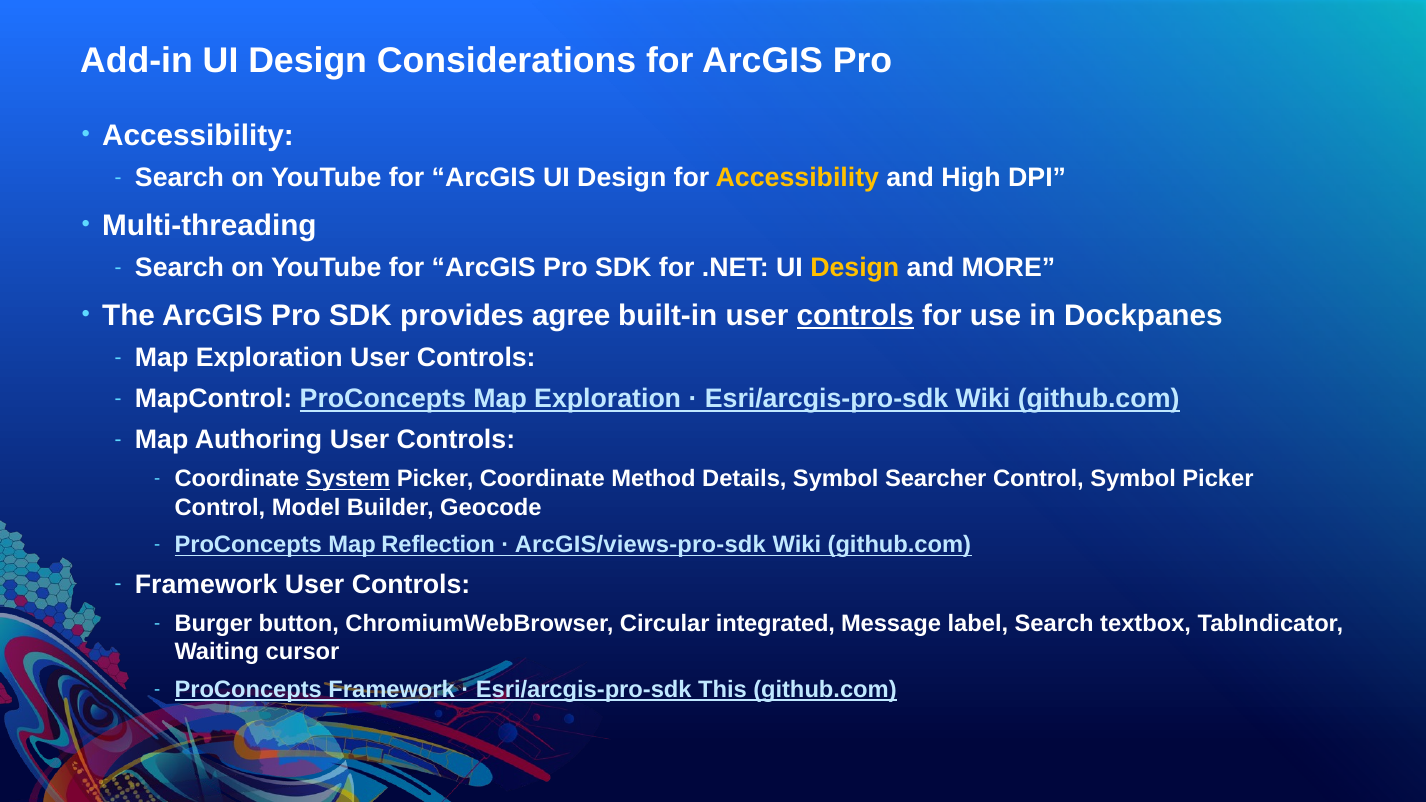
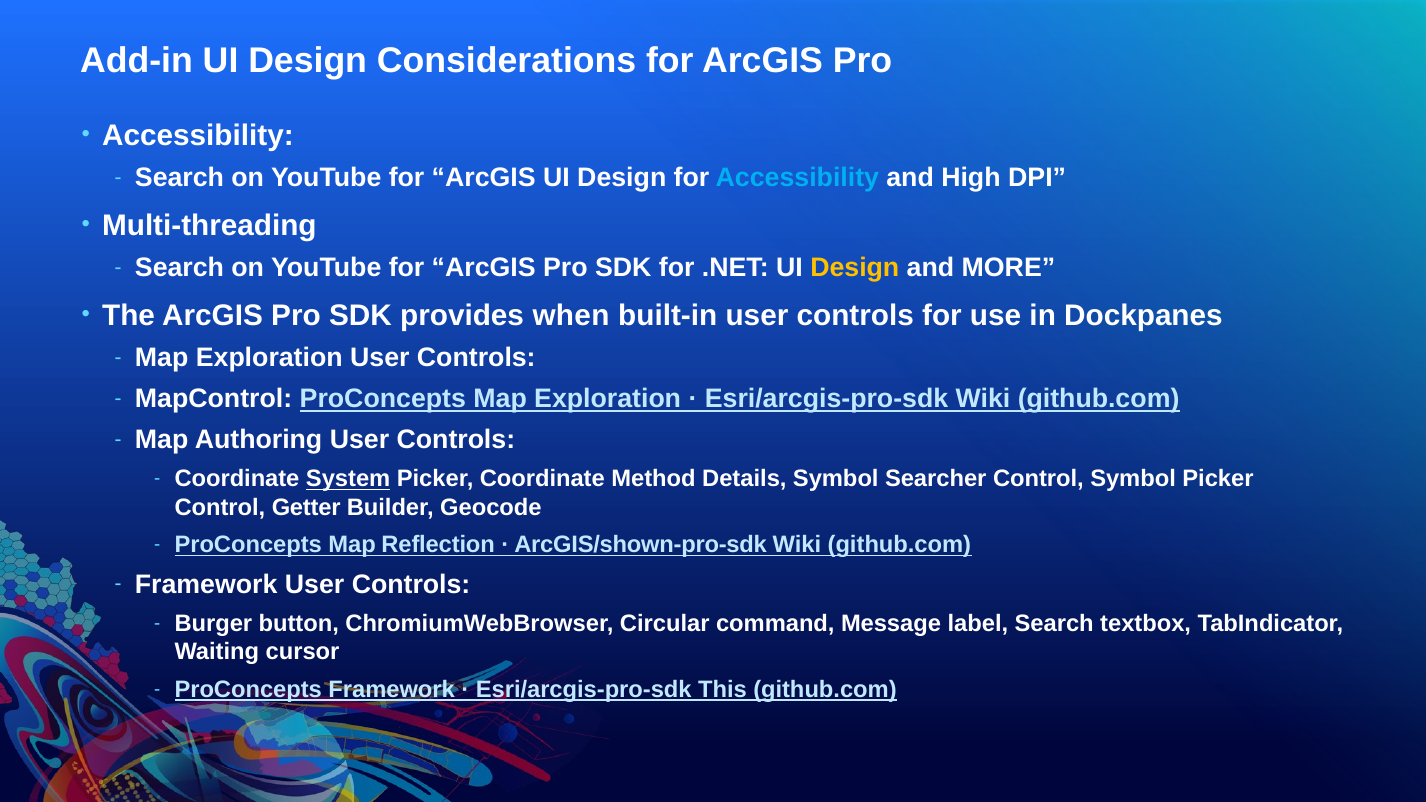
Accessibility at (797, 178) colour: yellow -> light blue
agree: agree -> when
controls at (855, 316) underline: present -> none
Model: Model -> Getter
ArcGIS/views-pro-sdk: ArcGIS/views-pro-sdk -> ArcGIS/shown-pro-sdk
integrated: integrated -> command
